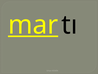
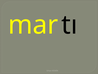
mar underline: present -> none
